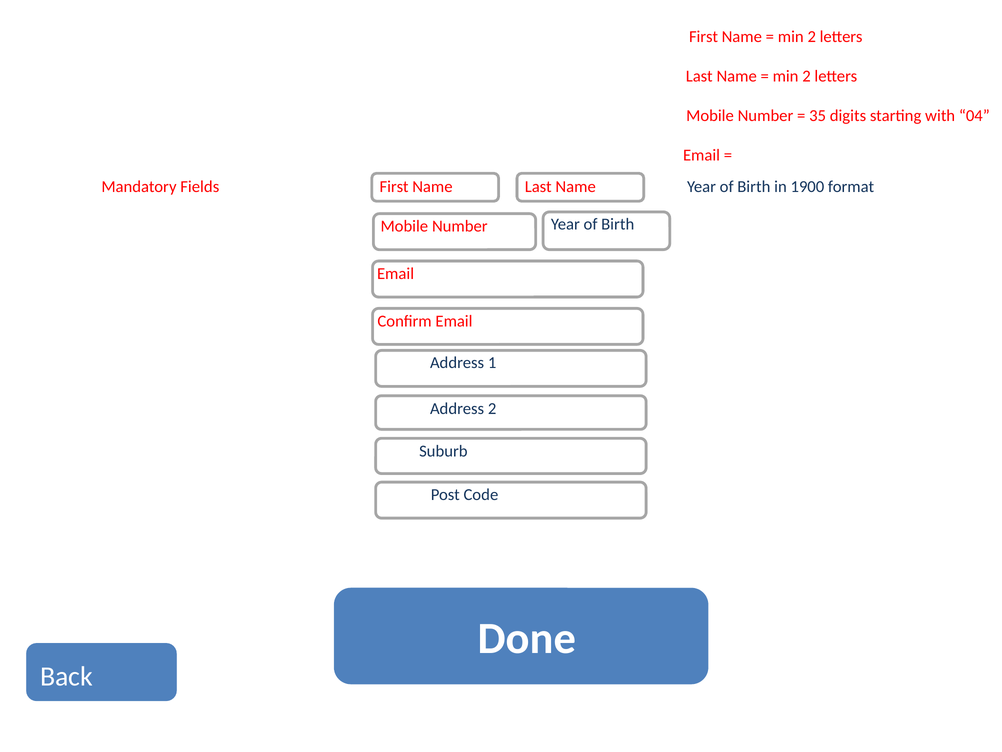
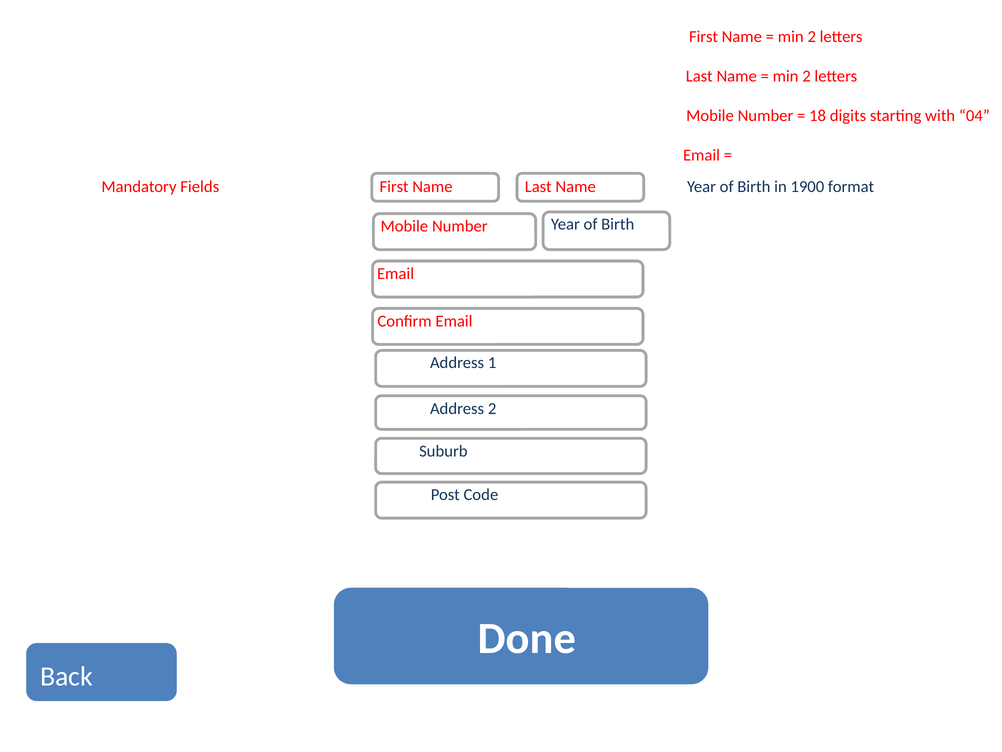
35: 35 -> 18
